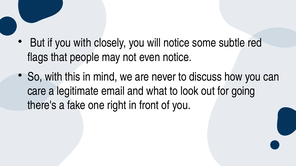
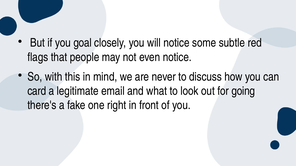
you with: with -> goal
care: care -> card
